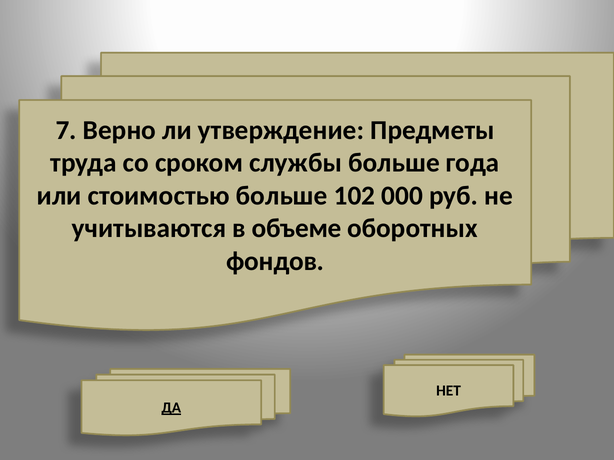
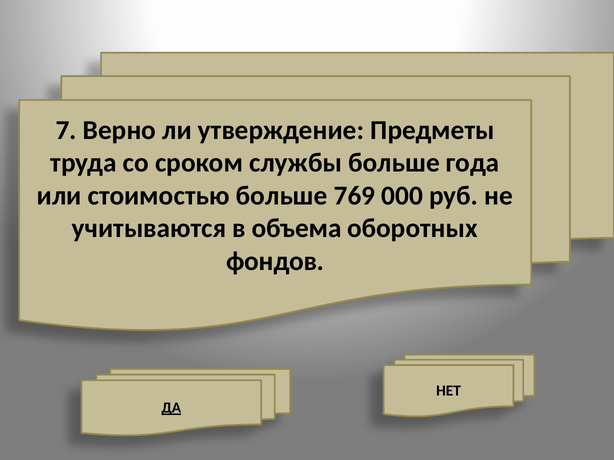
102: 102 -> 769
объеме: объеме -> объема
